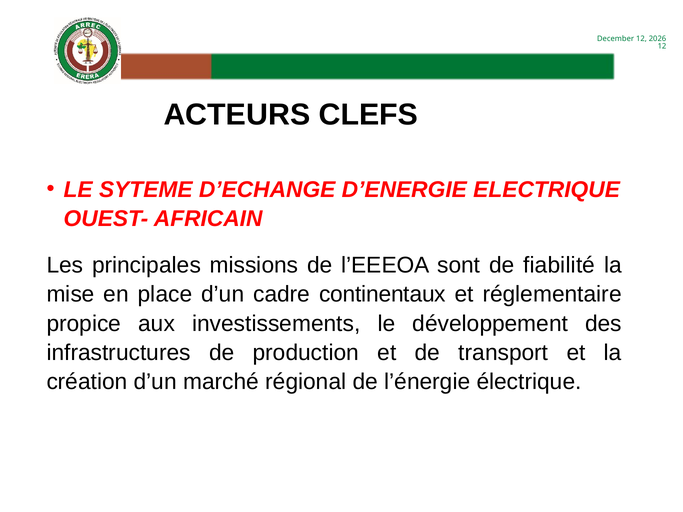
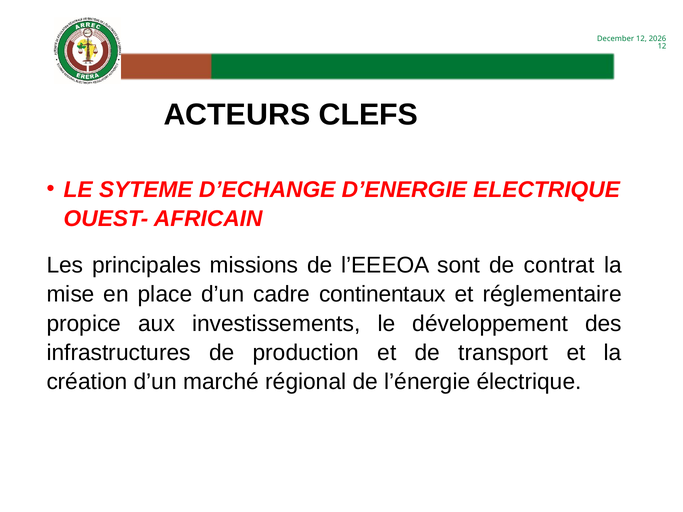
fiabilité: fiabilité -> contrat
